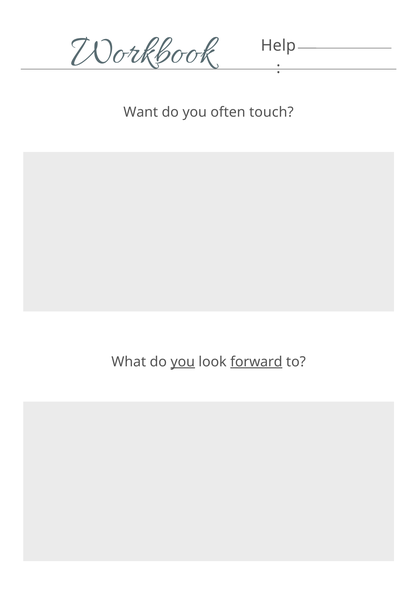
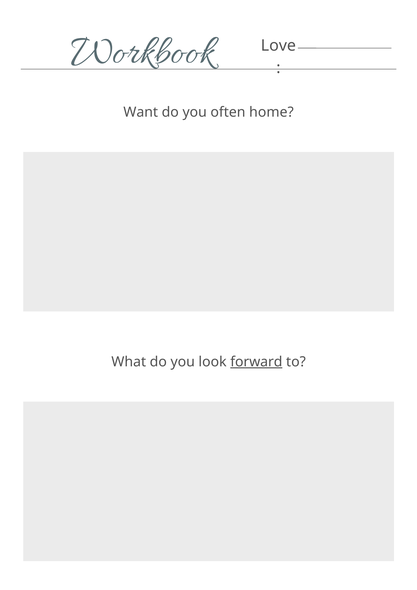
Help: Help -> Love
touch: touch -> home
you at (183, 362) underline: present -> none
